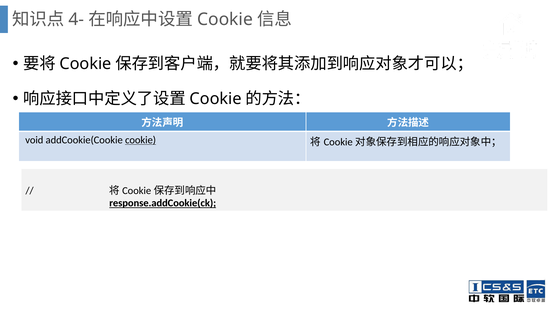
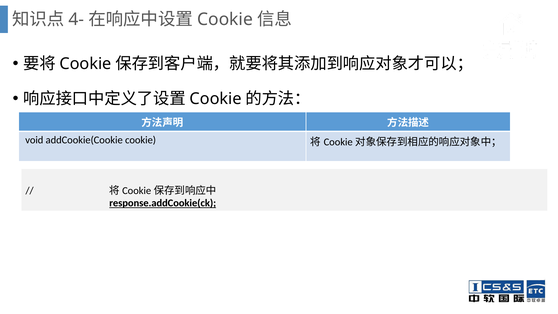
cookie at (141, 140) underline: present -> none
